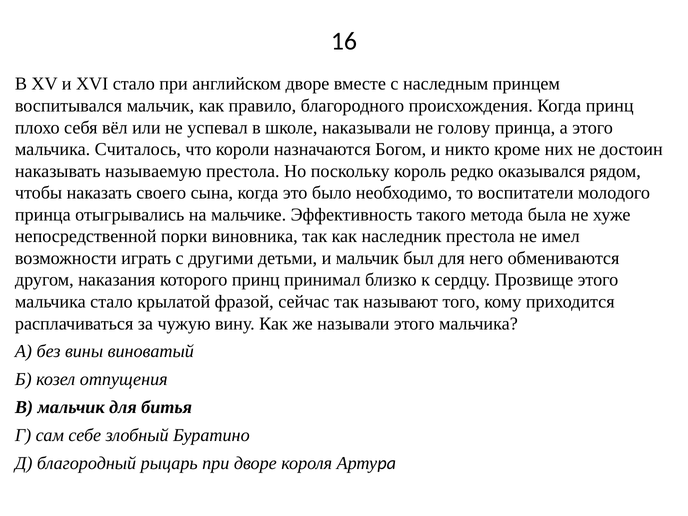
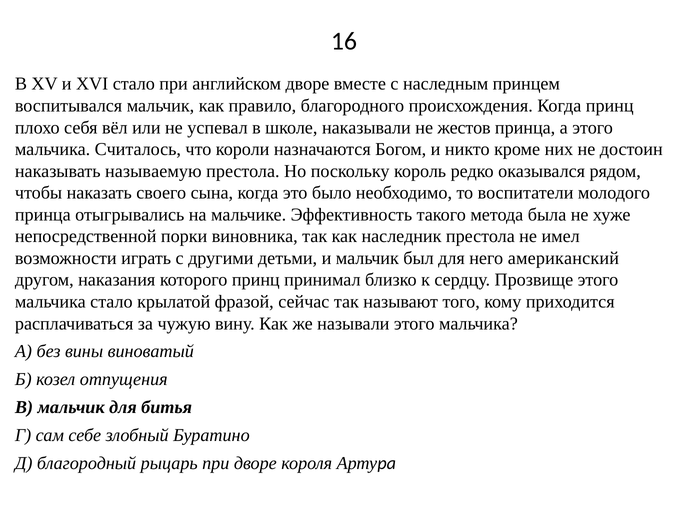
голову: голову -> жестов
обмениваются: обмениваются -> американский
